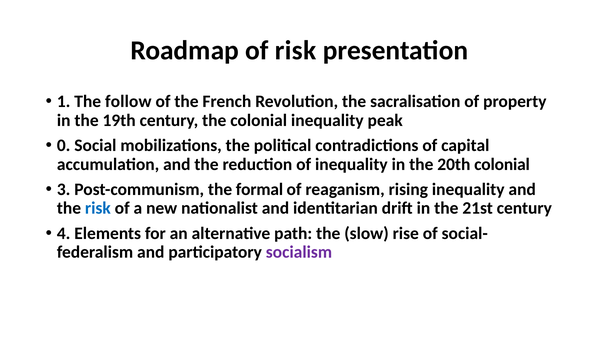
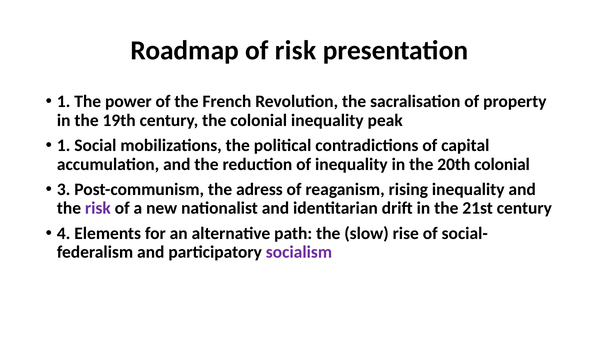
follow: follow -> power
0 at (64, 145): 0 -> 1
formal: formal -> adress
risk at (98, 208) colour: blue -> purple
